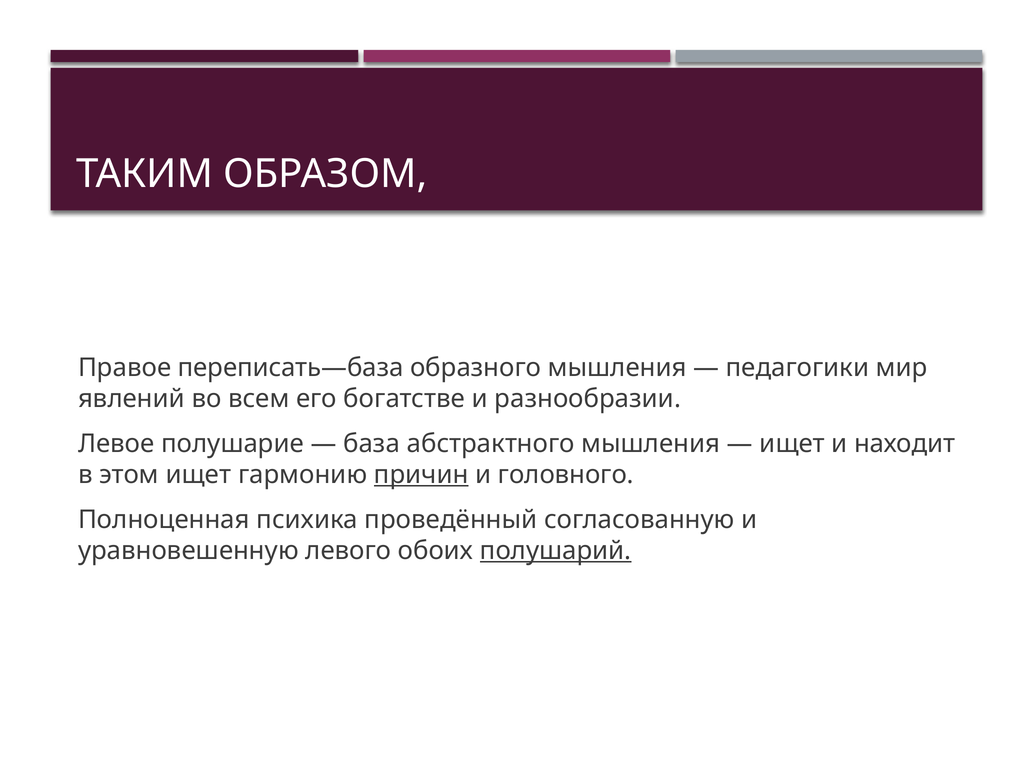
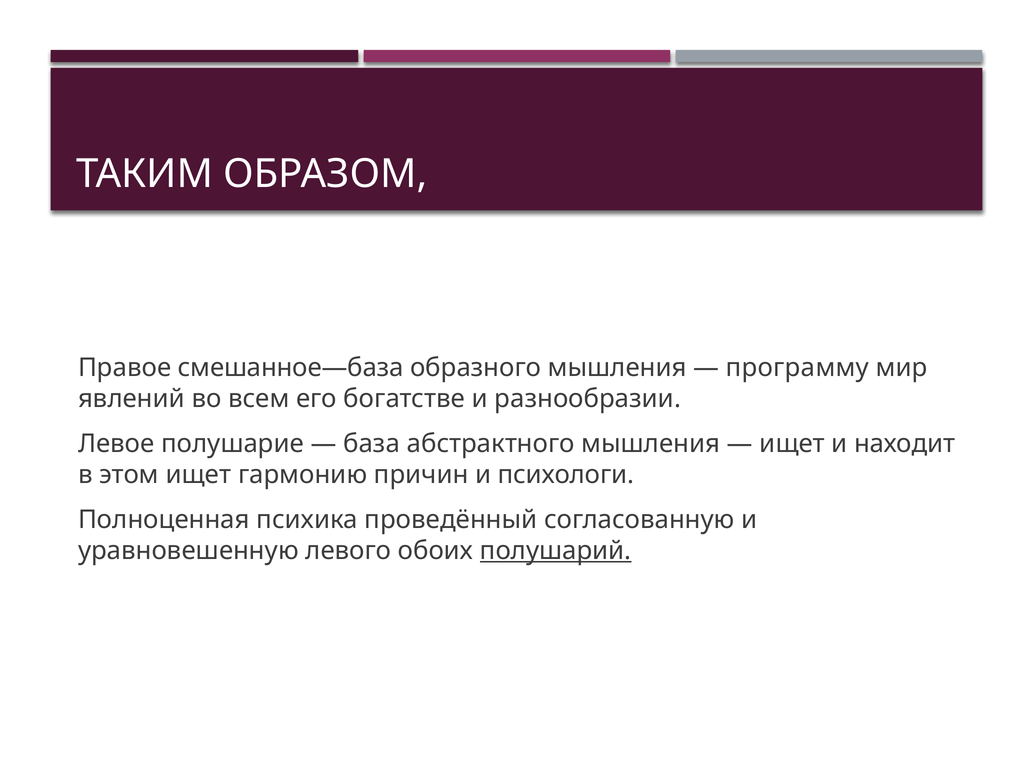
переписать—база: переписать—база -> смешанное—база
педагогики: педагогики -> программу
причин underline: present -> none
головного: головного -> психологи
